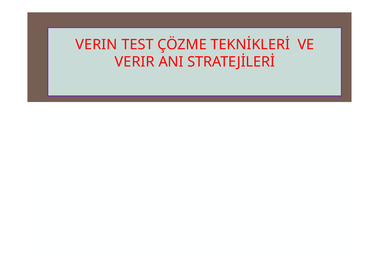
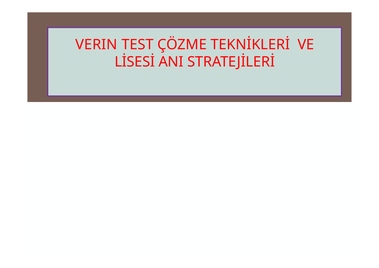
VERIR: VERIR -> LİSESİ
